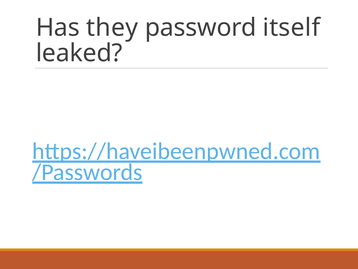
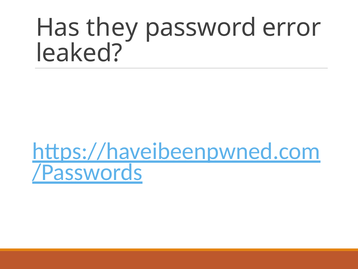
itself: itself -> error
